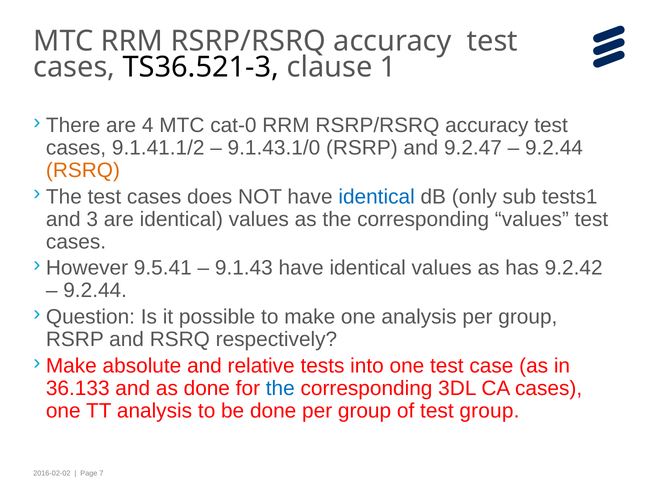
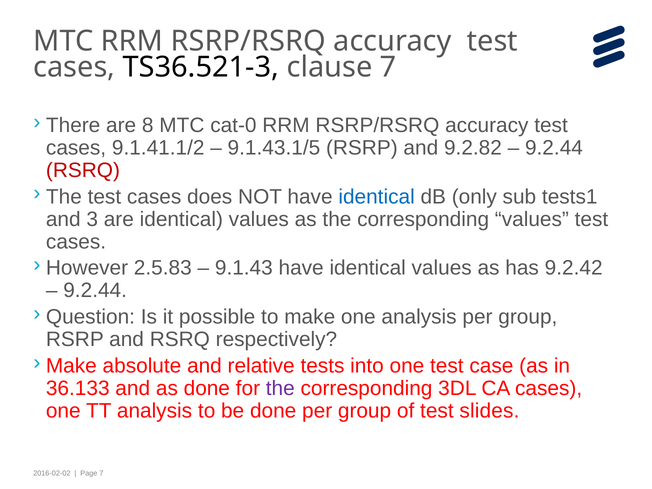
clause 1: 1 -> 7
4: 4 -> 8
9.1.43.1/0: 9.1.43.1/0 -> 9.1.43.1/5
9.2.47: 9.2.47 -> 9.2.82
RSRQ at (83, 170) colour: orange -> red
9.5.41: 9.5.41 -> 2.5.83
the at (280, 388) colour: blue -> purple
test group: group -> slides
